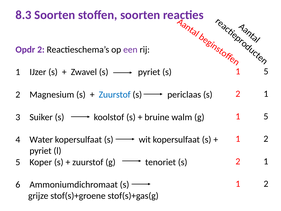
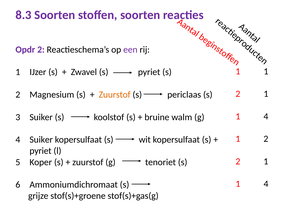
5 at (266, 71): 5 -> 1
Zuurstof at (115, 94) colour: blue -> orange
5 at (266, 116): 5 -> 4
Water at (41, 139): Water -> Suiker
2 at (266, 184): 2 -> 4
